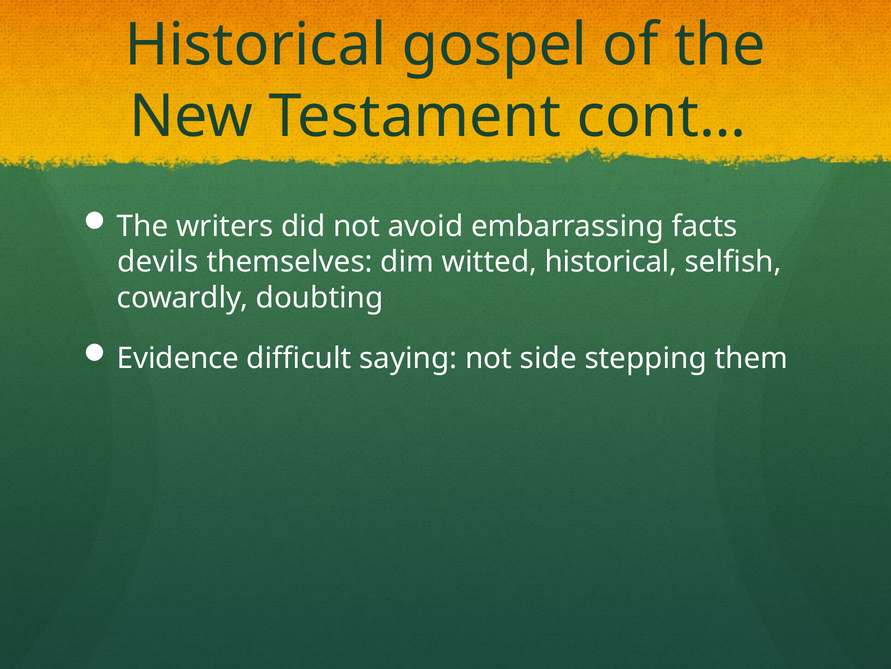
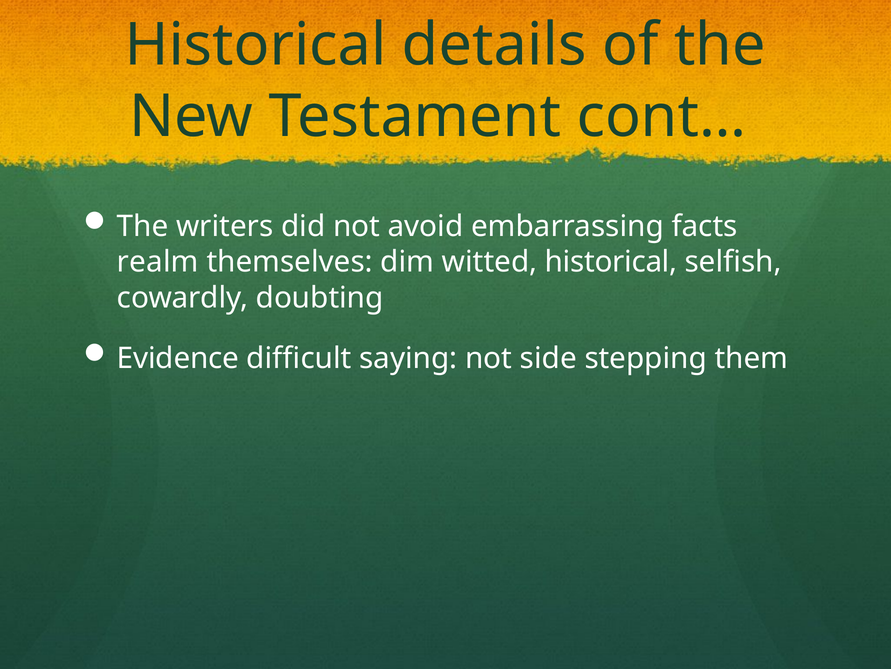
gospel: gospel -> details
devils: devils -> realm
